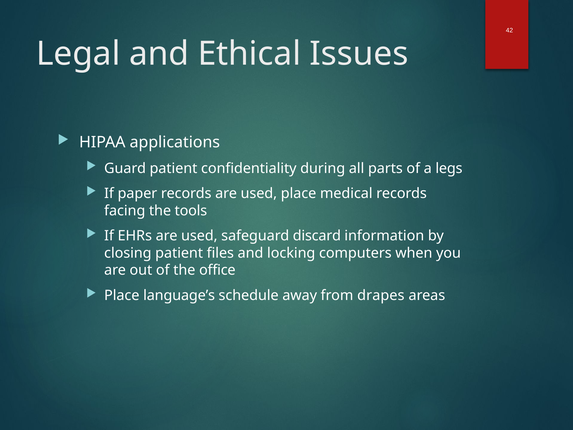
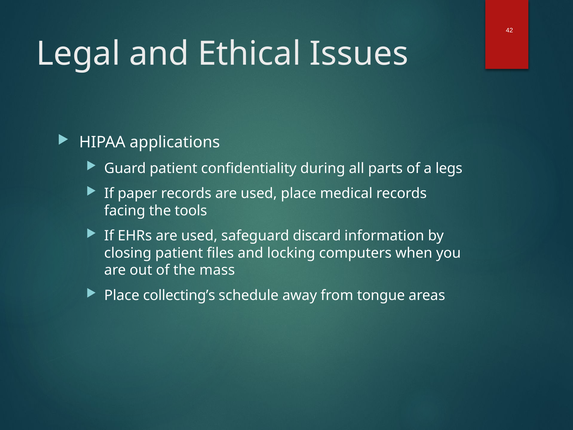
office: office -> mass
language’s: language’s -> collecting’s
drapes: drapes -> tongue
